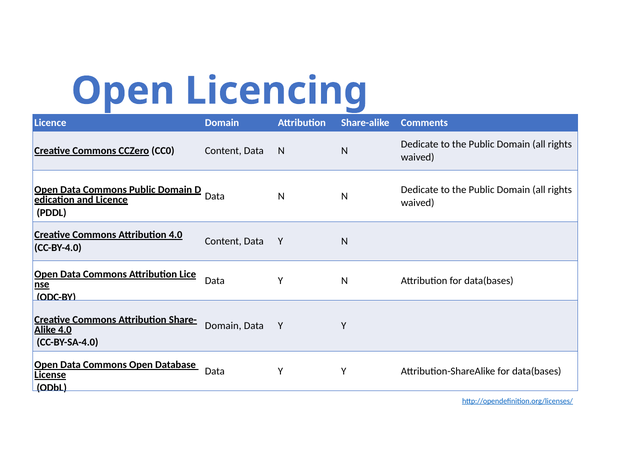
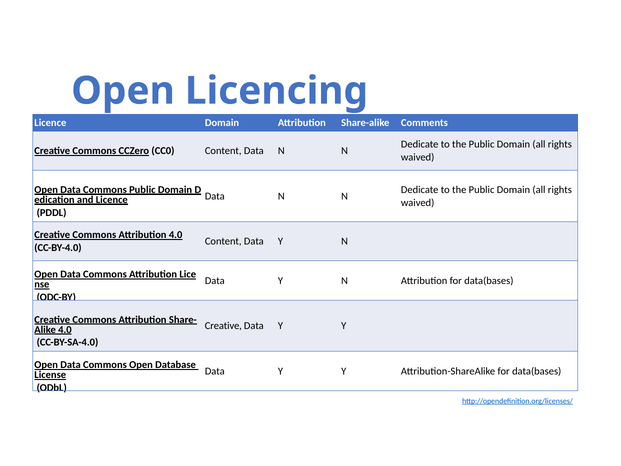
Domain at (223, 326): Domain -> Creative
